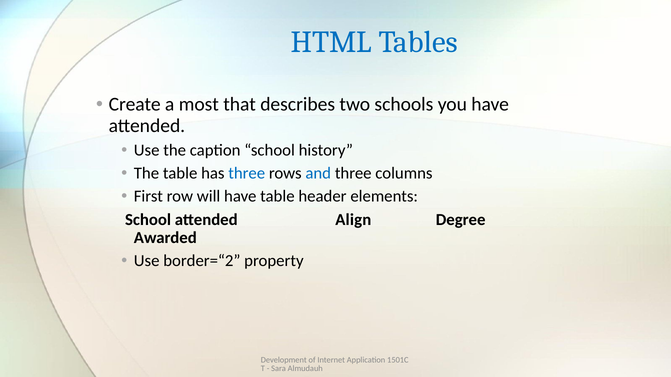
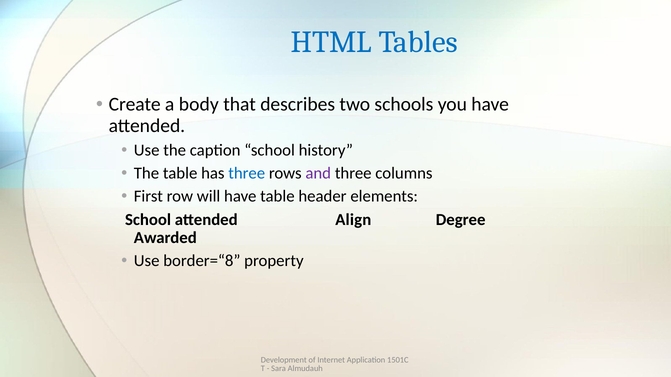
most: most -> body
and colour: blue -> purple
border=“2: border=“2 -> border=“8
